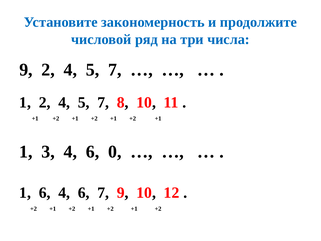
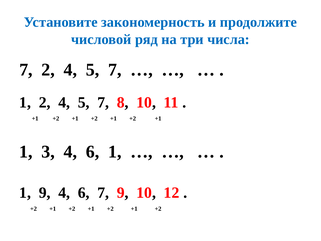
9 at (26, 70): 9 -> 7
6 0: 0 -> 1
1 6: 6 -> 9
